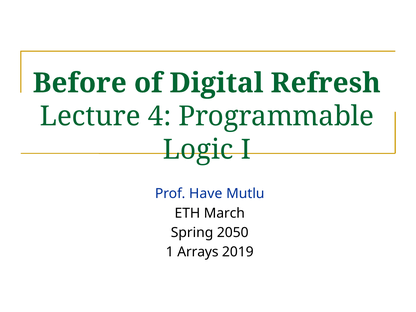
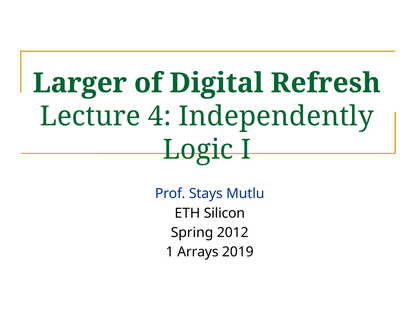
Before: Before -> Larger
Programmable: Programmable -> Independently
Have: Have -> Stays
March: March -> Silicon
2050: 2050 -> 2012
